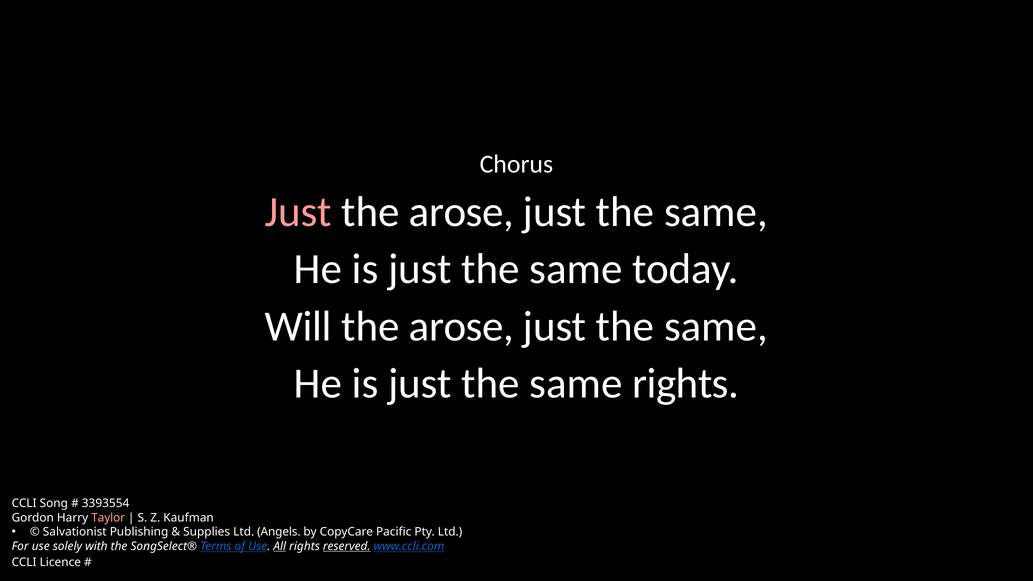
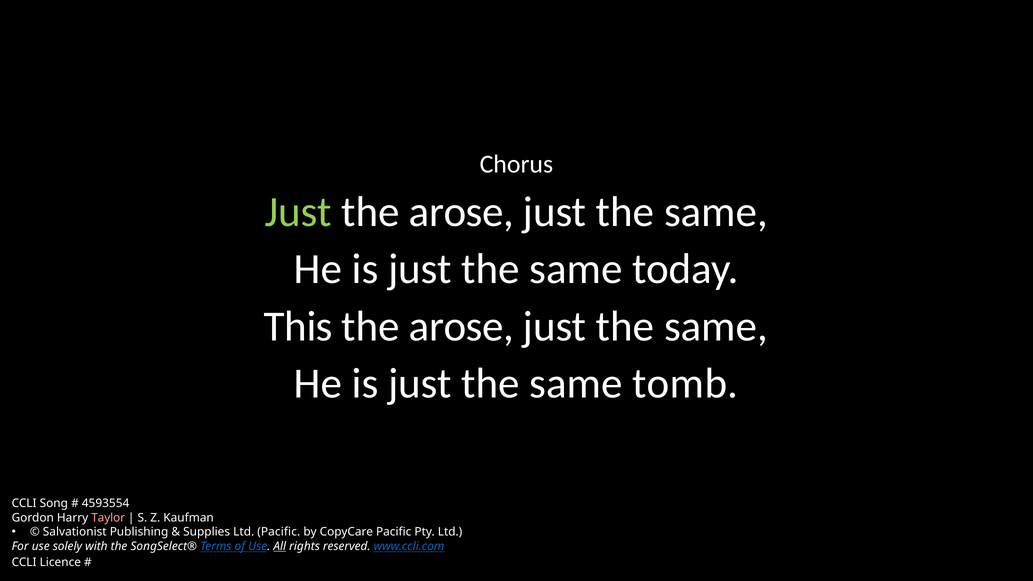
Just at (298, 212) colour: pink -> light green
Will: Will -> This
same rights: rights -> tomb
3393554: 3393554 -> 4593554
Ltd Angels: Angels -> Pacific
reserved underline: present -> none
